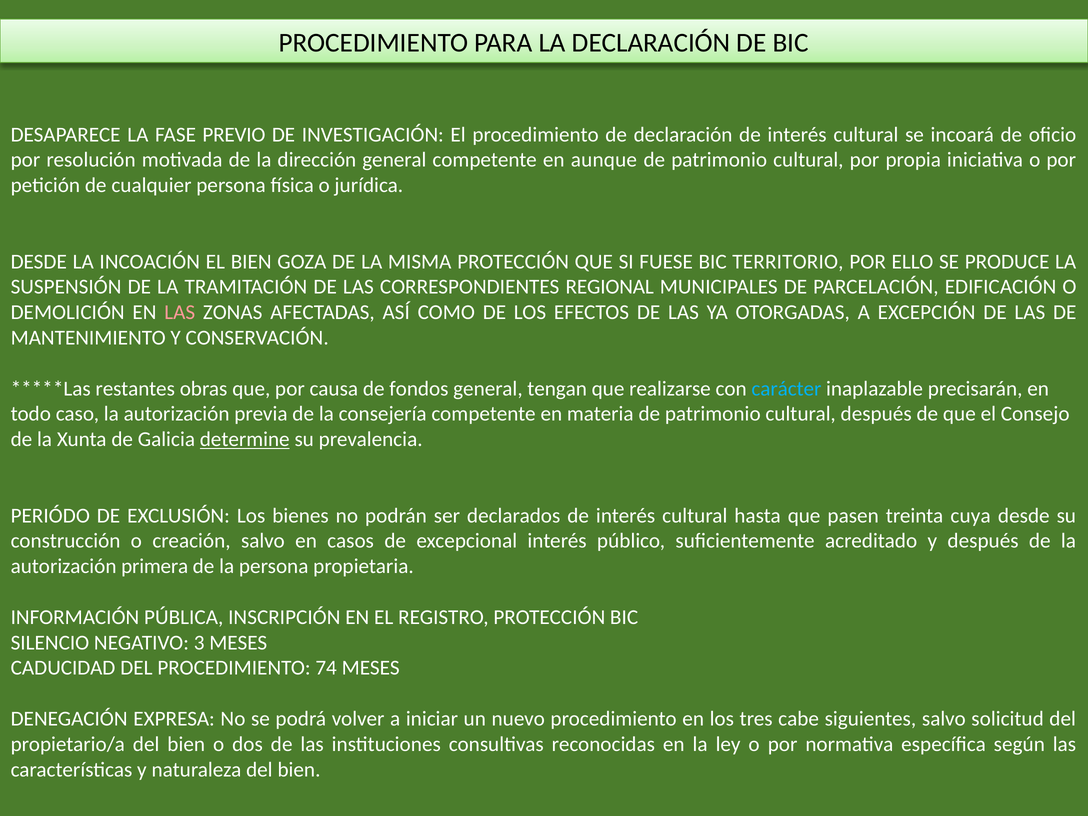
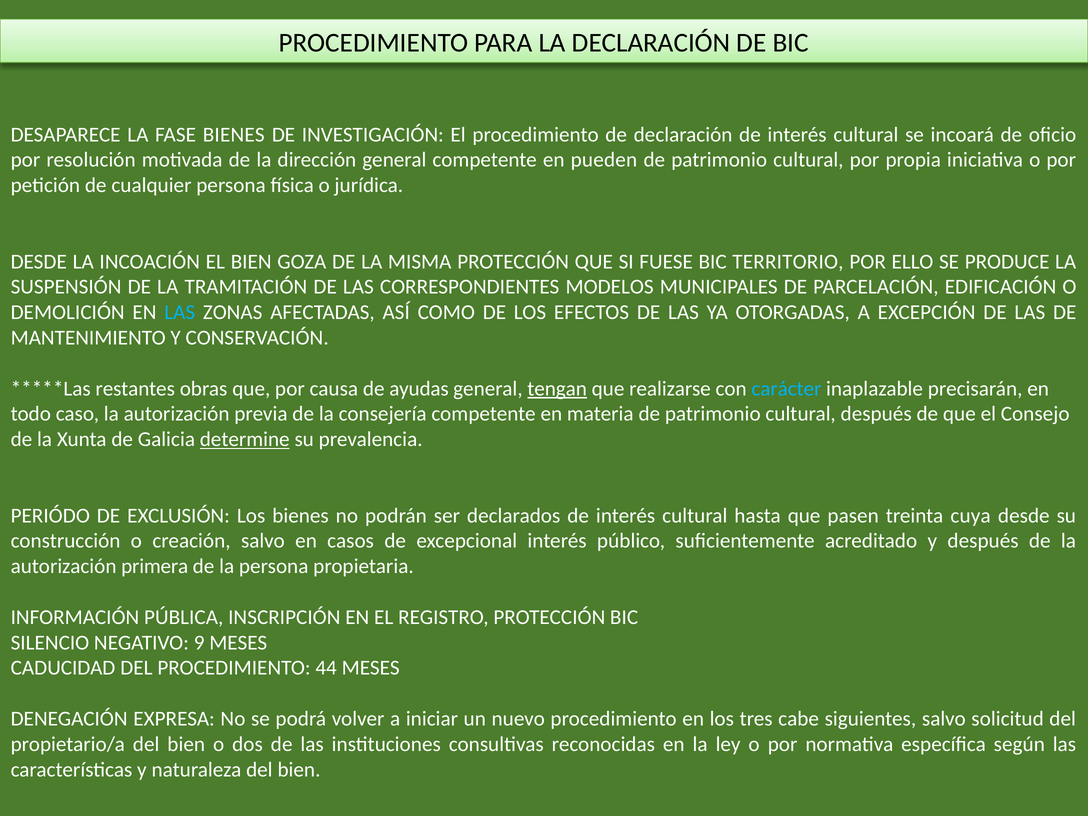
FASE PREVIO: PREVIO -> BIENES
aunque: aunque -> pueden
REGIONAL: REGIONAL -> MODELOS
LAS at (180, 312) colour: pink -> light blue
fondos: fondos -> ayudas
tengan underline: none -> present
3: 3 -> 9
74: 74 -> 44
